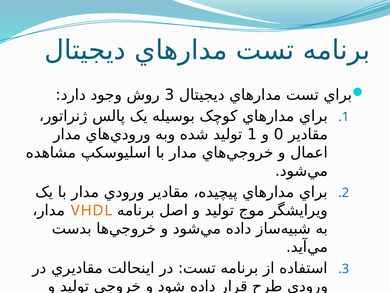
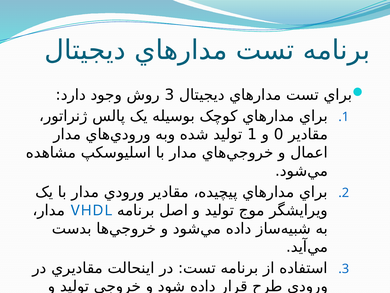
VHDL colour: orange -> blue
